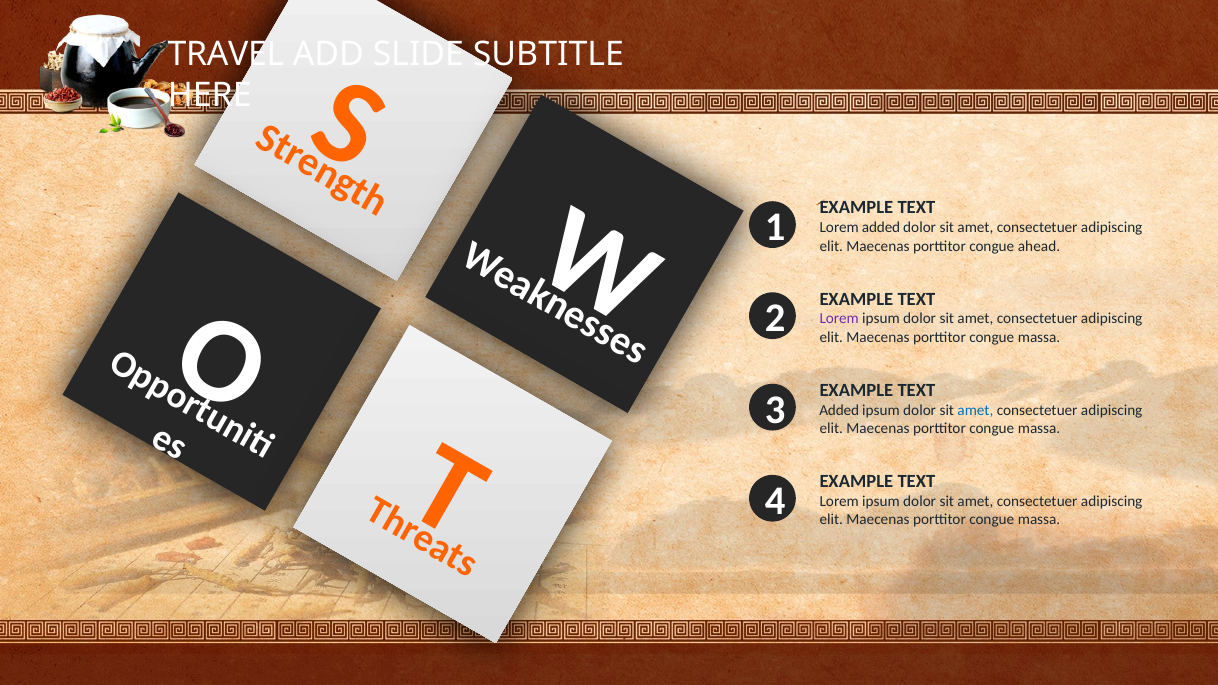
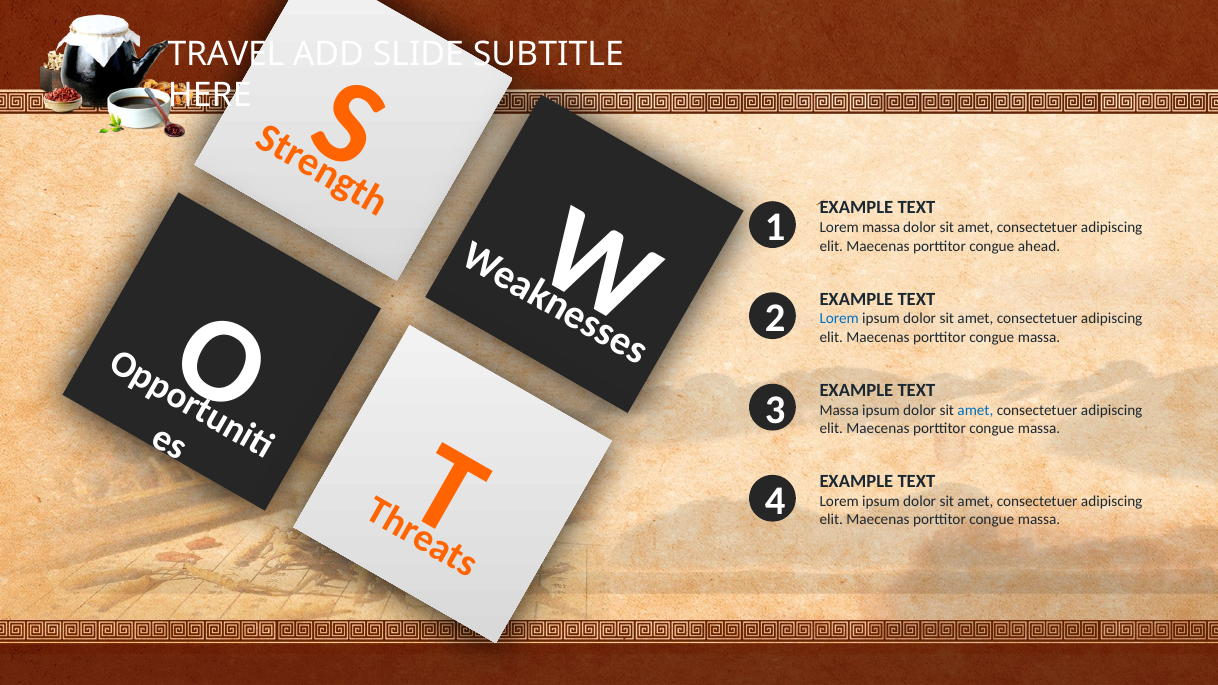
Lorem added: added -> massa
Lorem at (839, 319) colour: purple -> blue
Added at (839, 410): Added -> Massa
